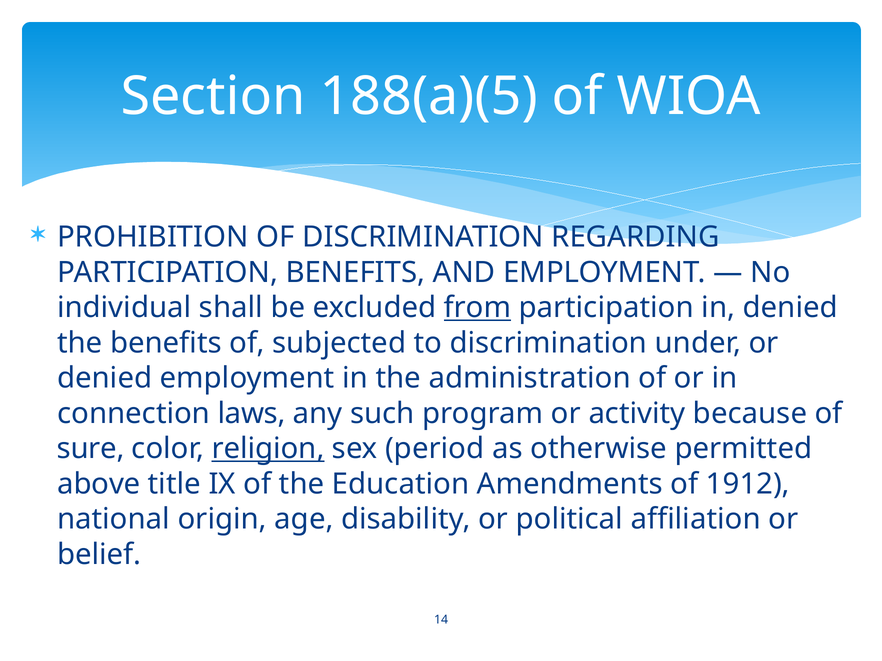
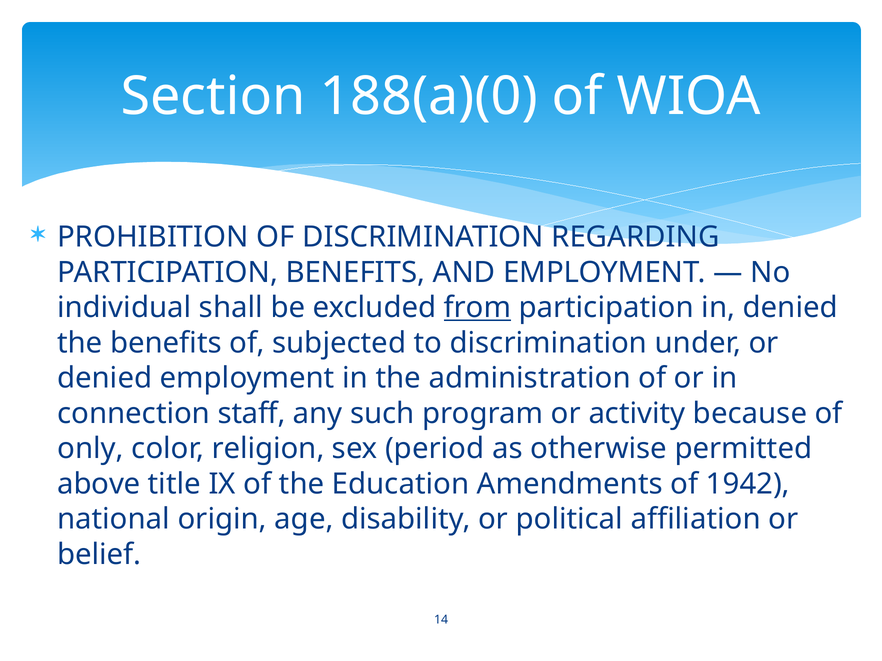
188(a)(5: 188(a)(5 -> 188(a)(0
laws: laws -> staff
sure: sure -> only
religion underline: present -> none
1912: 1912 -> 1942
